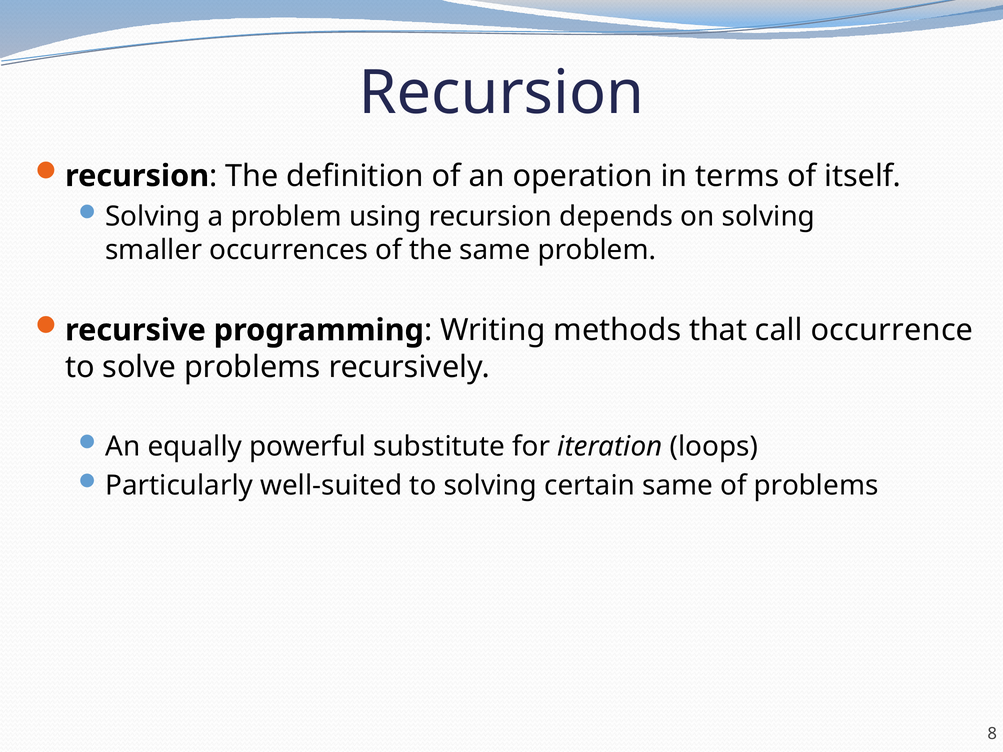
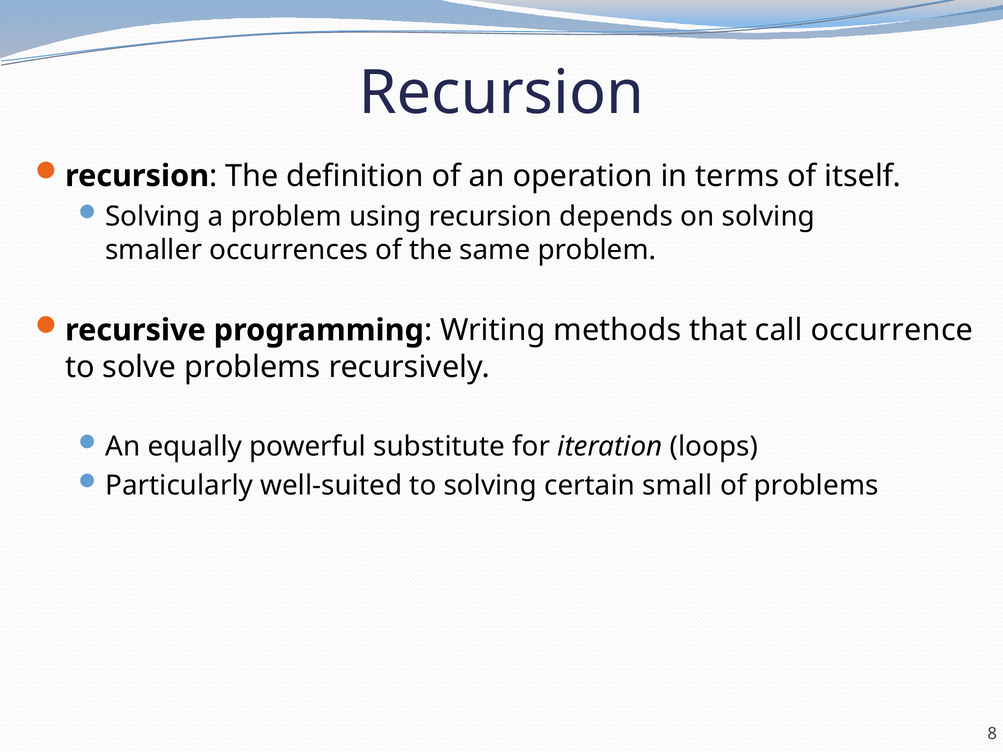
certain same: same -> small
